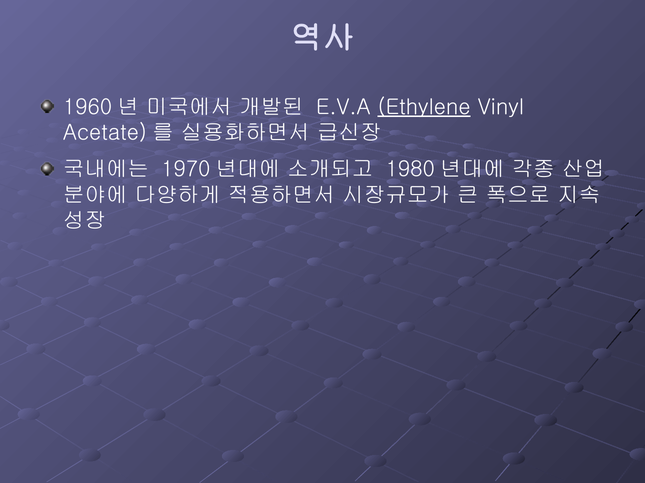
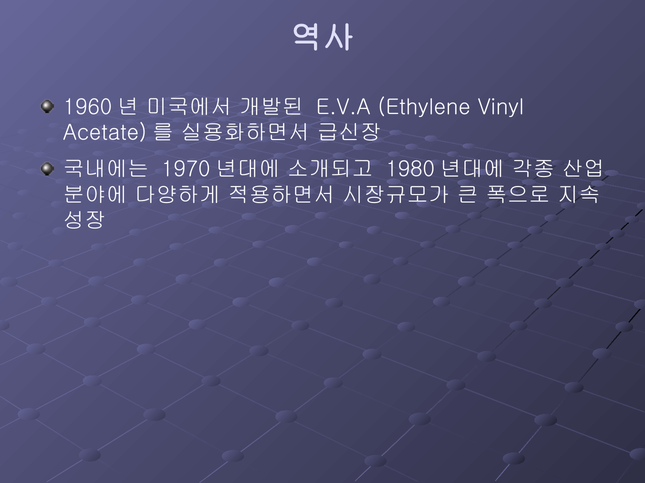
Ethylene underline: present -> none
